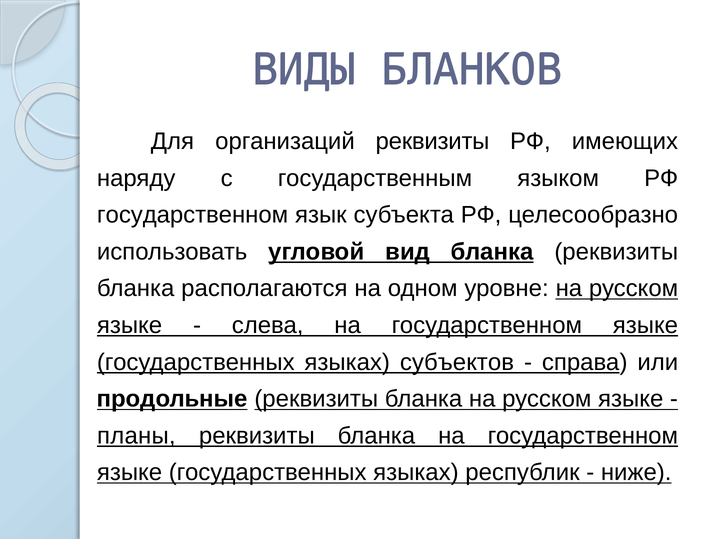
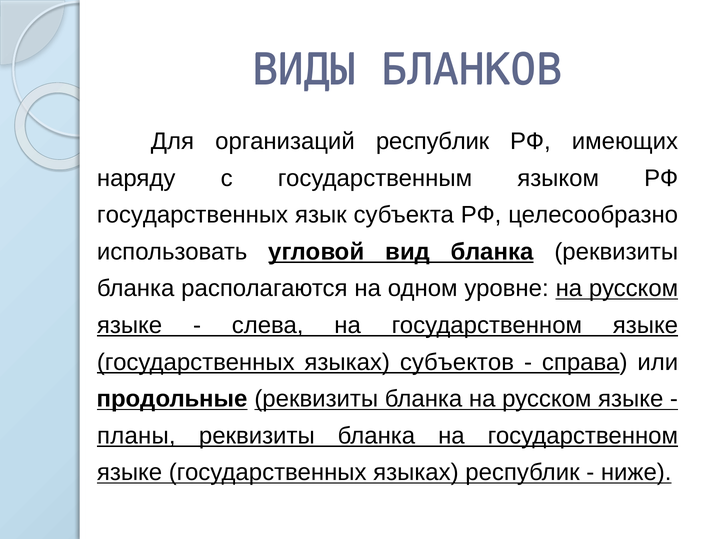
организаций реквизиты: реквизиты -> республик
государственном at (193, 215): государственном -> государственных
